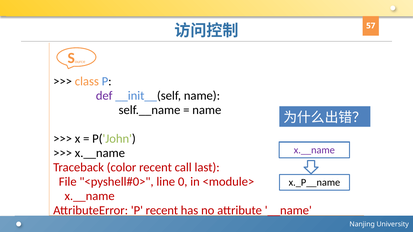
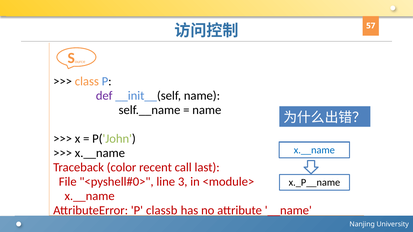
x.__name at (314, 150) colour: purple -> blue
0: 0 -> 3
P recent: recent -> classb
